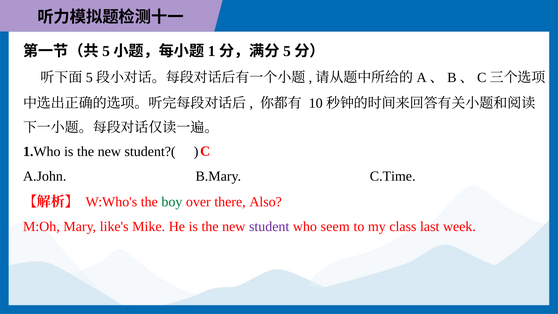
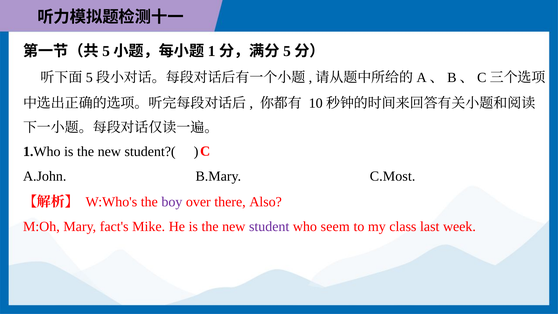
C.Time: C.Time -> C.Most
boy colour: green -> purple
like's: like's -> fact's
